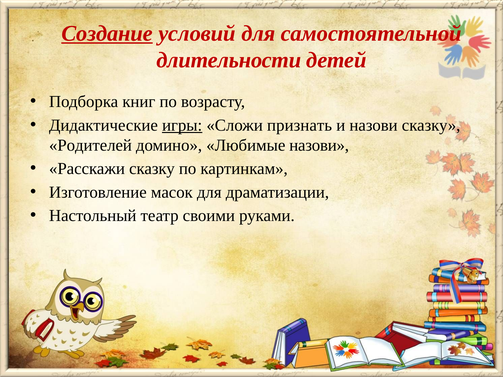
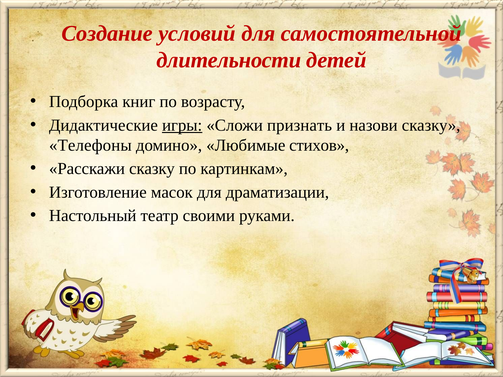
Создание underline: present -> none
Родителей: Родителей -> Телефоны
Любимые назови: назови -> стихов
